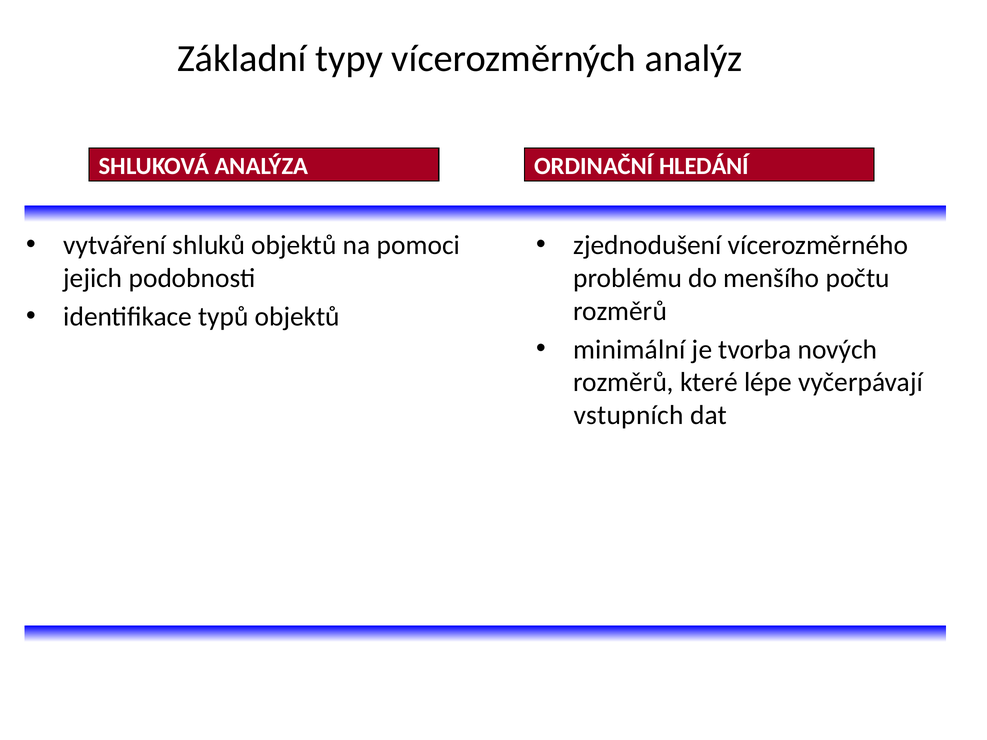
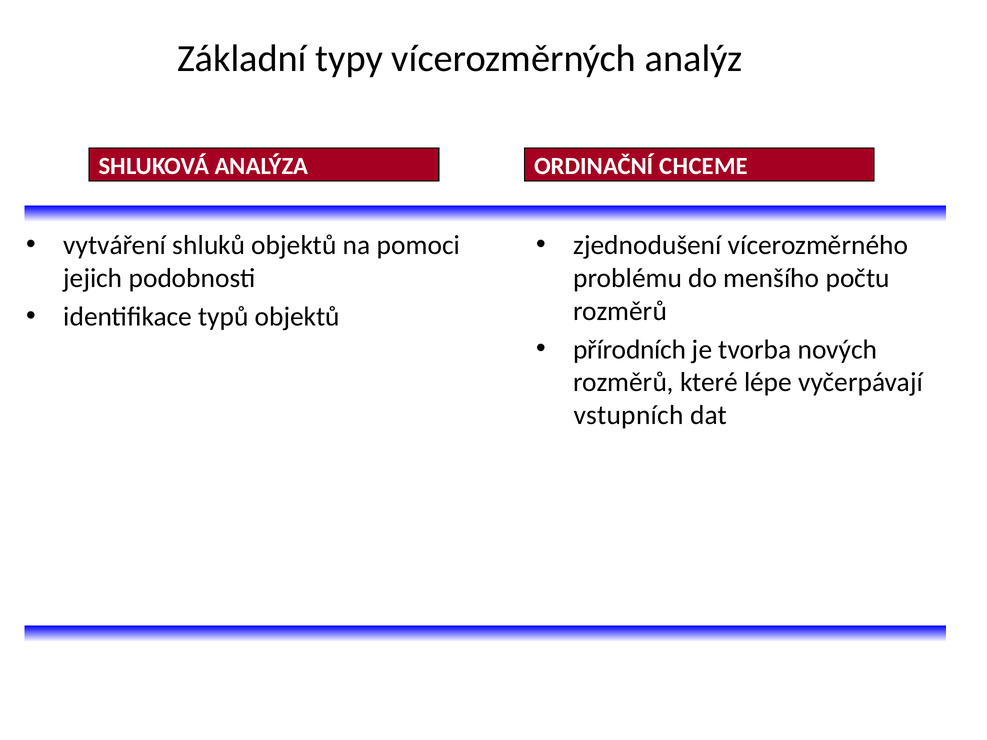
HLEDÁNÍ: HLEDÁNÍ -> CHCEME
minimální: minimální -> přírodních
